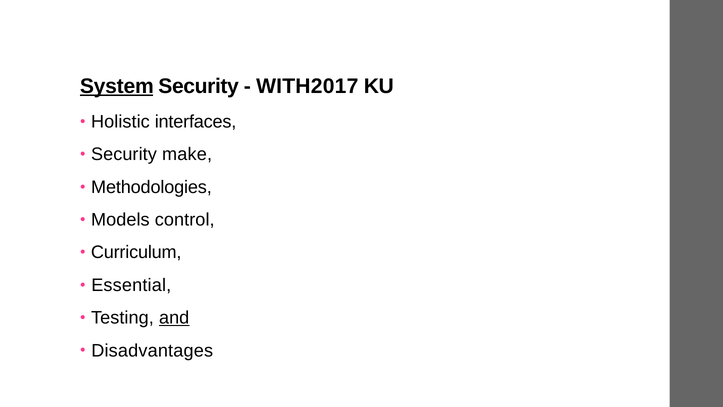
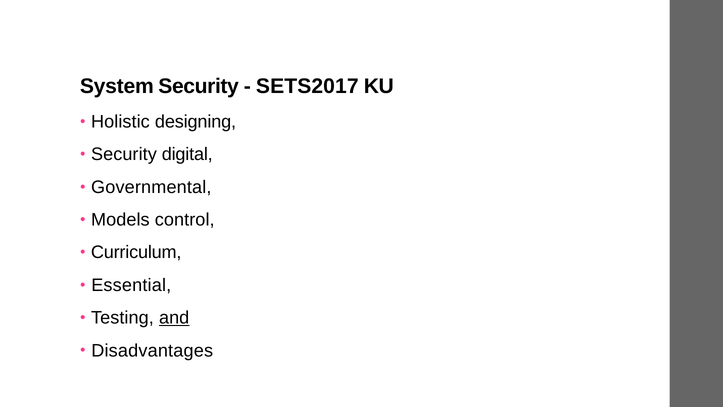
System underline: present -> none
WITH2017: WITH2017 -> SETS2017
interfaces: interfaces -> designing
make: make -> digital
Methodologies: Methodologies -> Governmental
